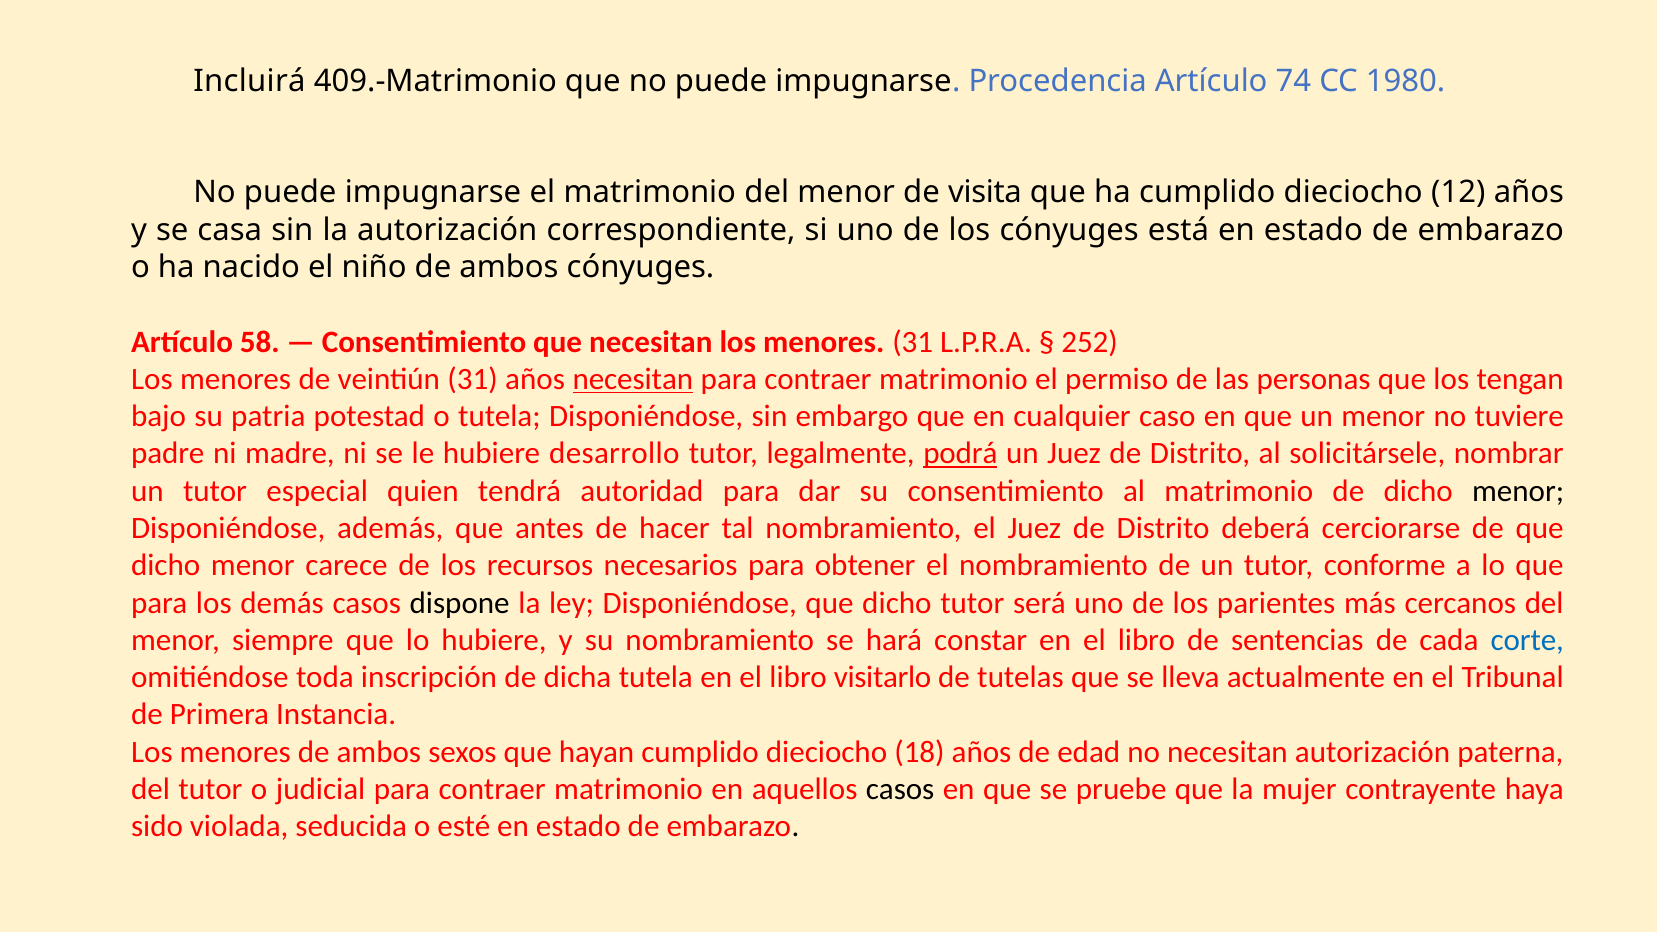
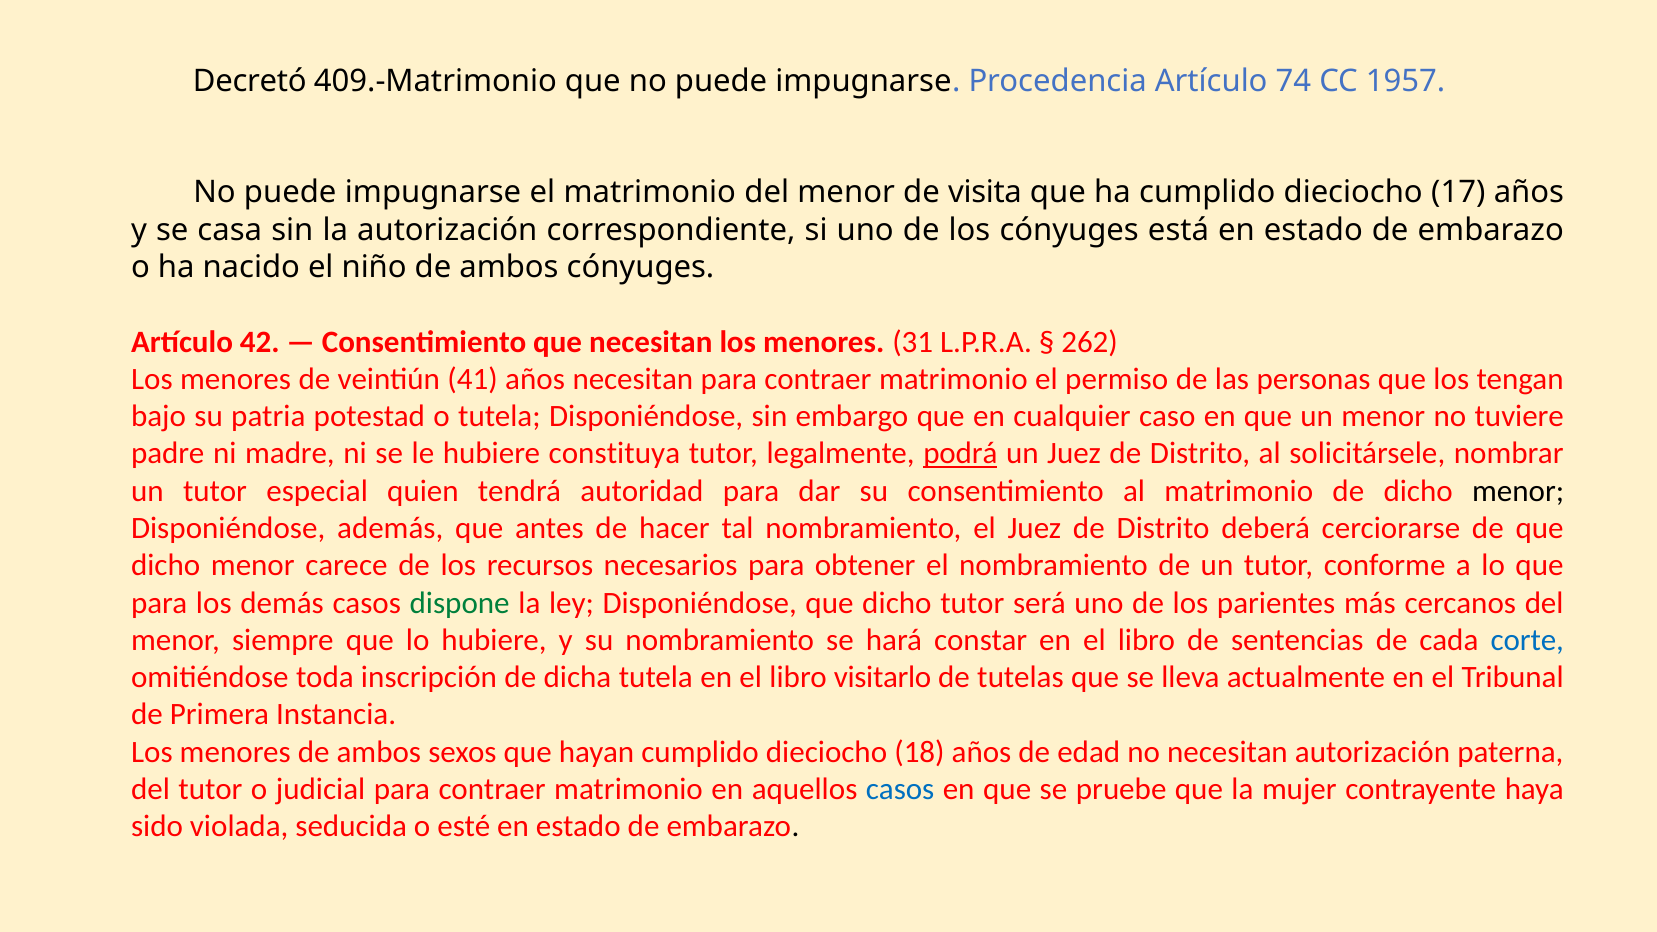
Incluirá: Incluirá -> Decretó
1980: 1980 -> 1957
12: 12 -> 17
58: 58 -> 42
252: 252 -> 262
veintiún 31: 31 -> 41
necesitan at (633, 379) underline: present -> none
desarrollo: desarrollo -> constituya
dispone colour: black -> green
casos at (900, 789) colour: black -> blue
